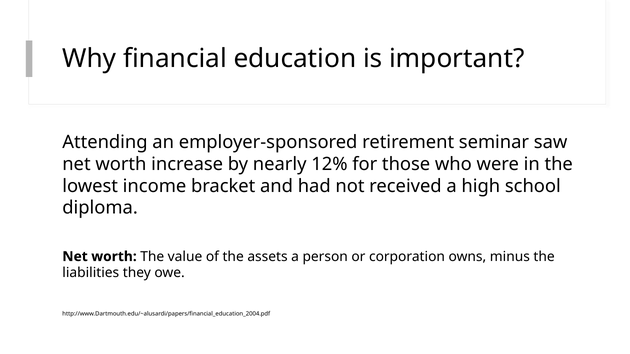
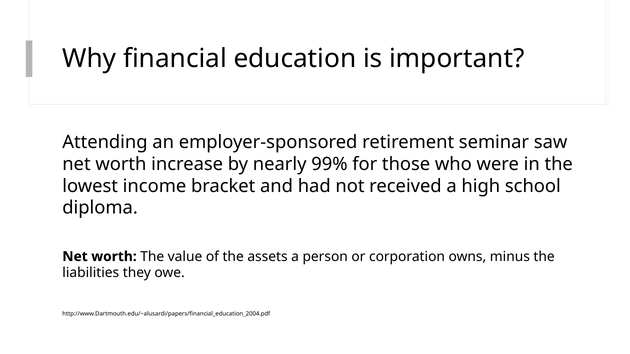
12%: 12% -> 99%
